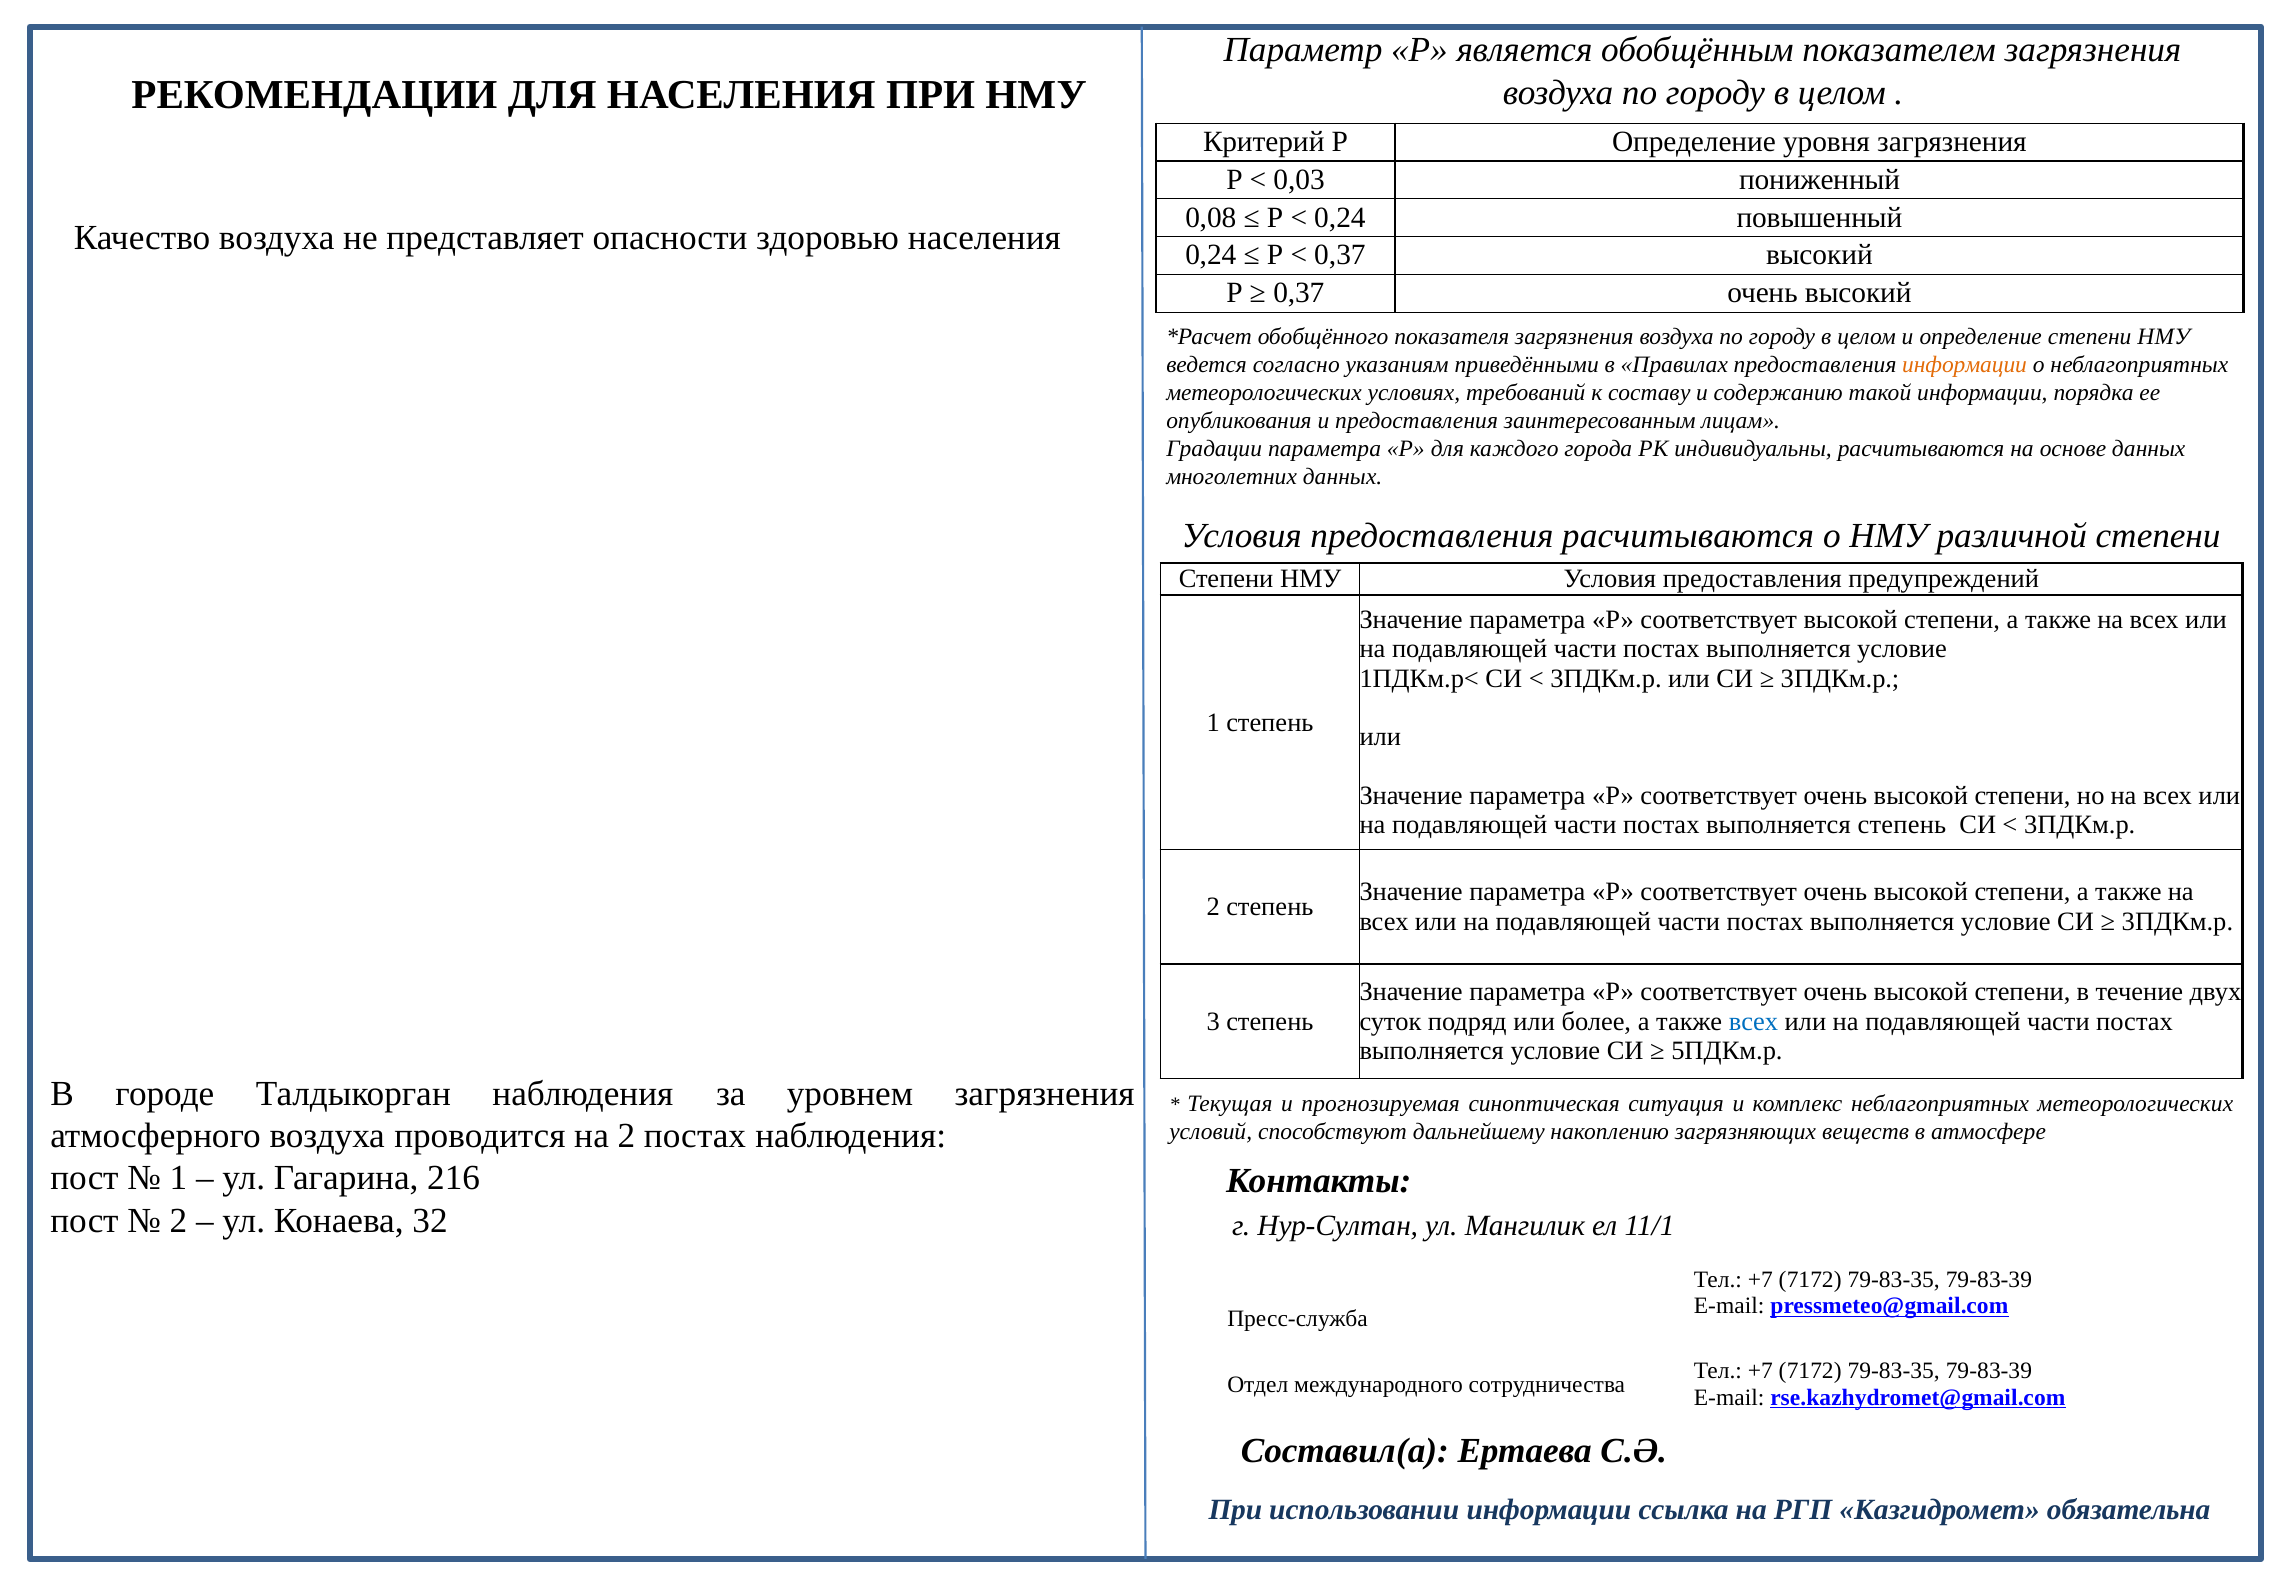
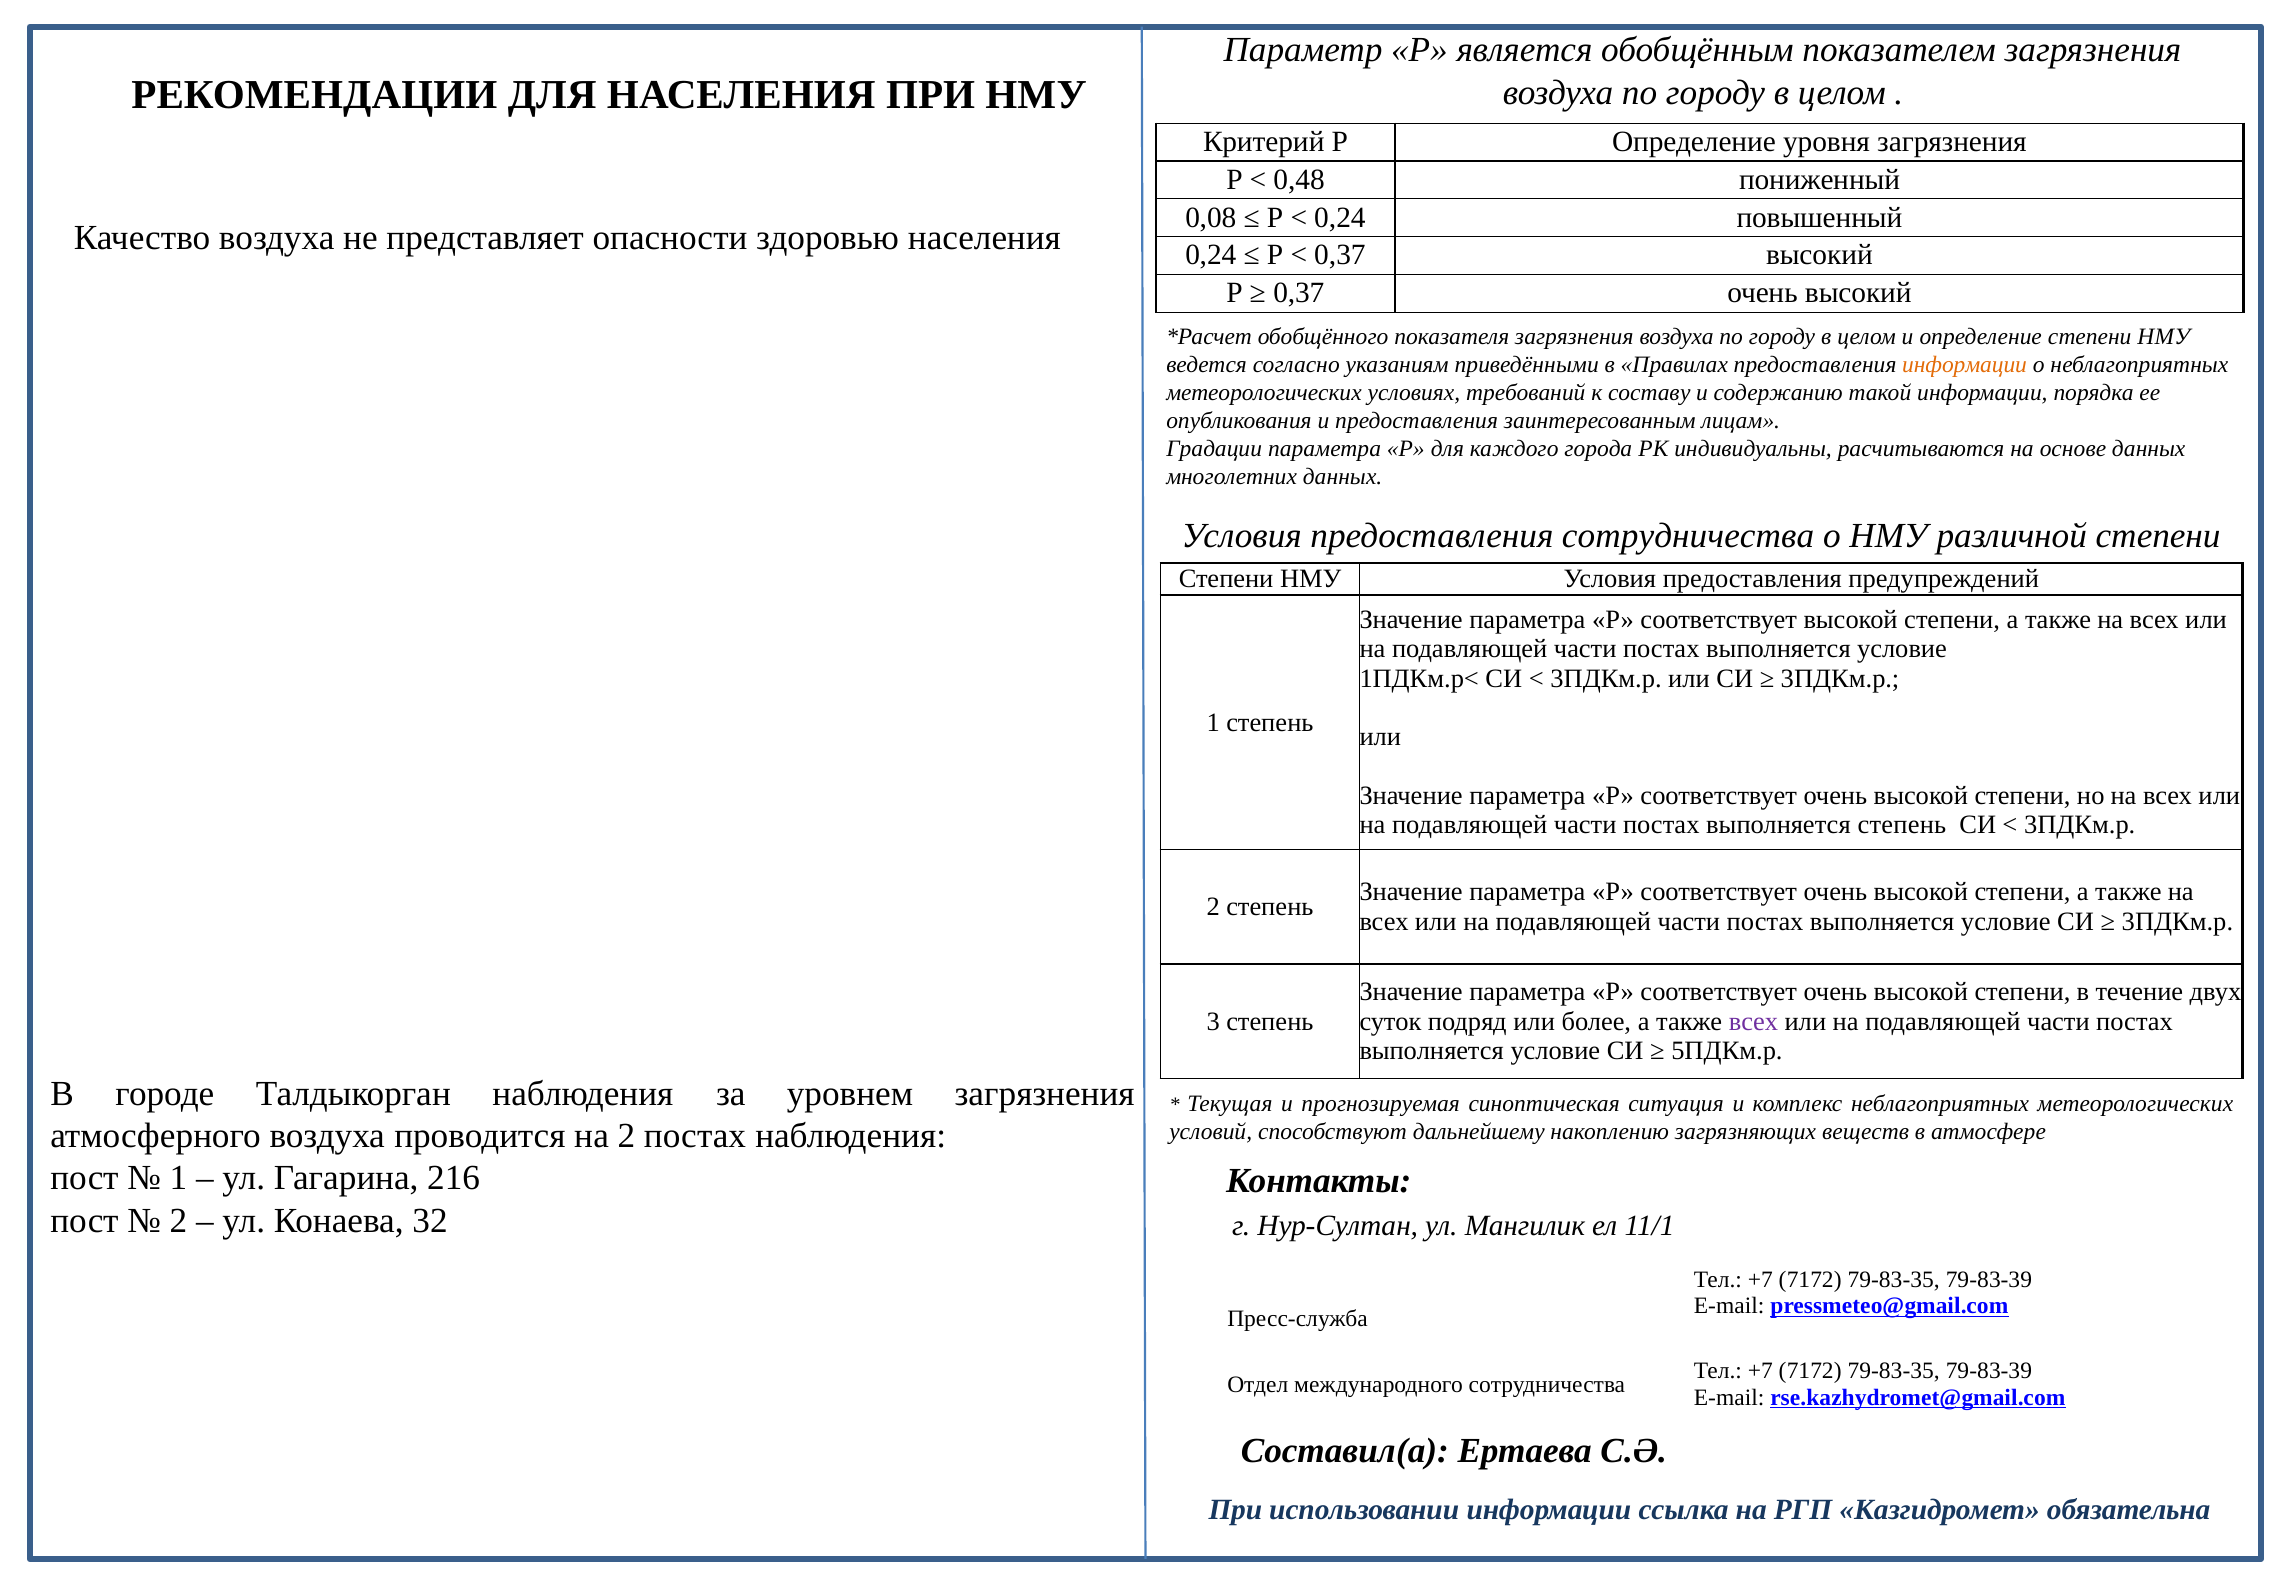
0,03: 0,03 -> 0,48
предоставления расчитываются: расчитываются -> сотрудничества
всех at (1753, 1021) colour: blue -> purple
